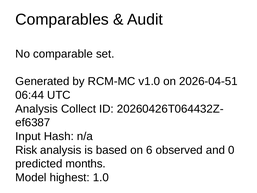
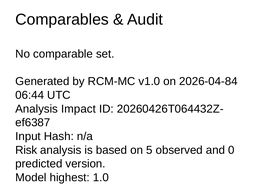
2026-04-51: 2026-04-51 -> 2026-04-84
Collect: Collect -> Impact
6: 6 -> 5
months: months -> version
